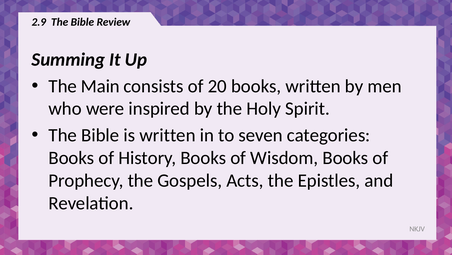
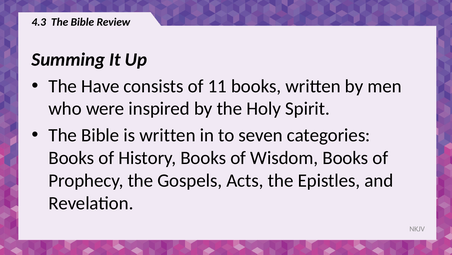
2.9: 2.9 -> 4.3
Main: Main -> Have
20: 20 -> 11
